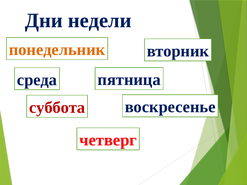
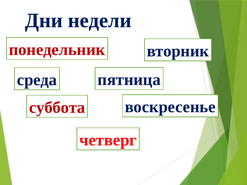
понедельник colour: orange -> red
